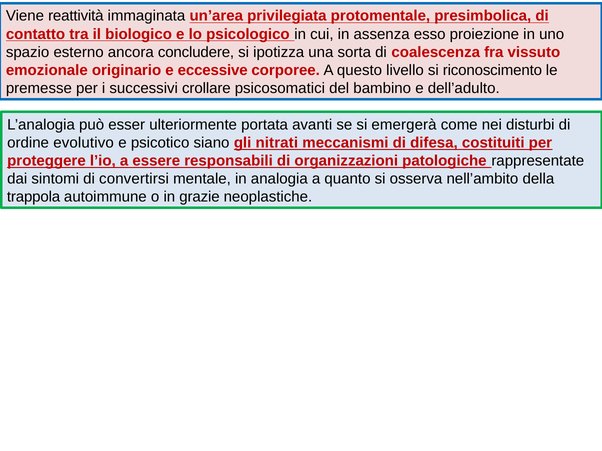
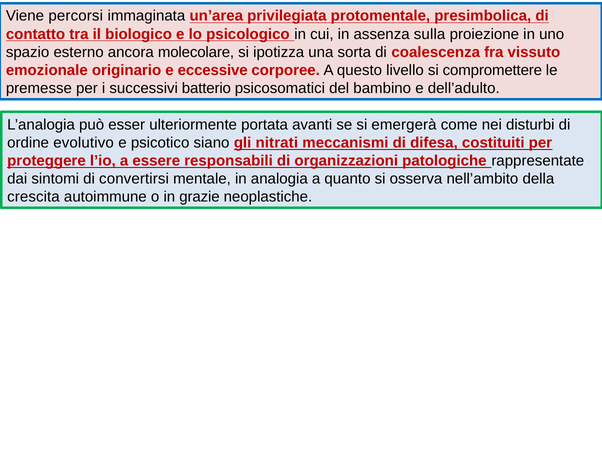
reattività: reattività -> percorsi
esso: esso -> sulla
concludere: concludere -> molecolare
riconoscimento: riconoscimento -> compromettere
crollare: crollare -> batterio
trappola: trappola -> crescita
